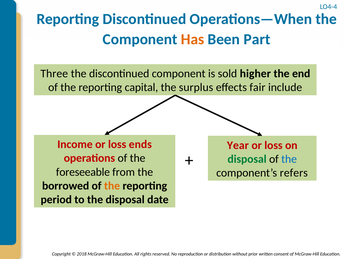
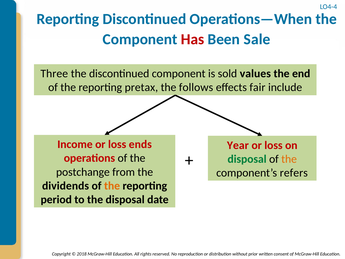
Has colour: orange -> red
Part: Part -> Sale
higher: higher -> values
capital: capital -> pretax
surplus: surplus -> follows
the at (289, 159) colour: blue -> orange
foreseeable: foreseeable -> postchange
borrowed: borrowed -> dividends
